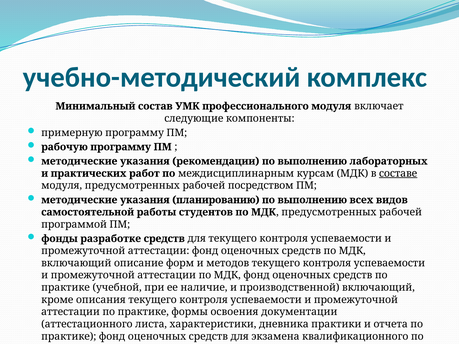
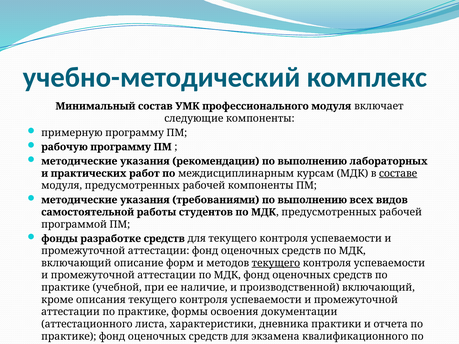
рабочей посредством: посредством -> компоненты
планированию: планированию -> требованиями
текущего at (276, 263) underline: none -> present
